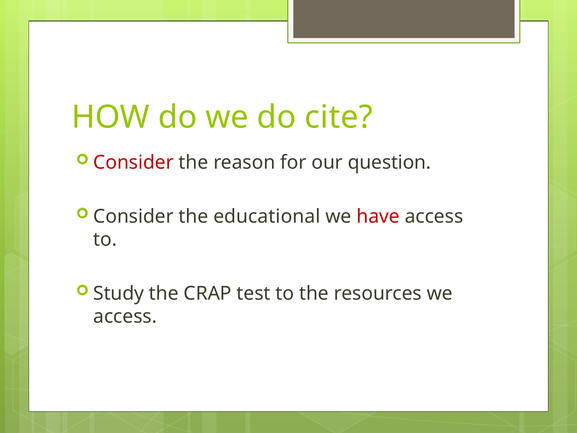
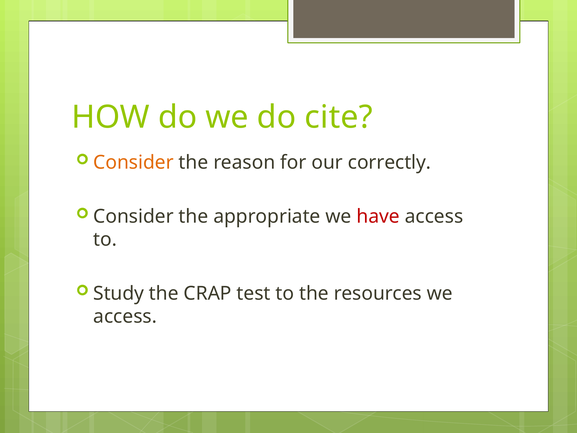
Consider at (133, 162) colour: red -> orange
question: question -> correctly
educational: educational -> appropriate
